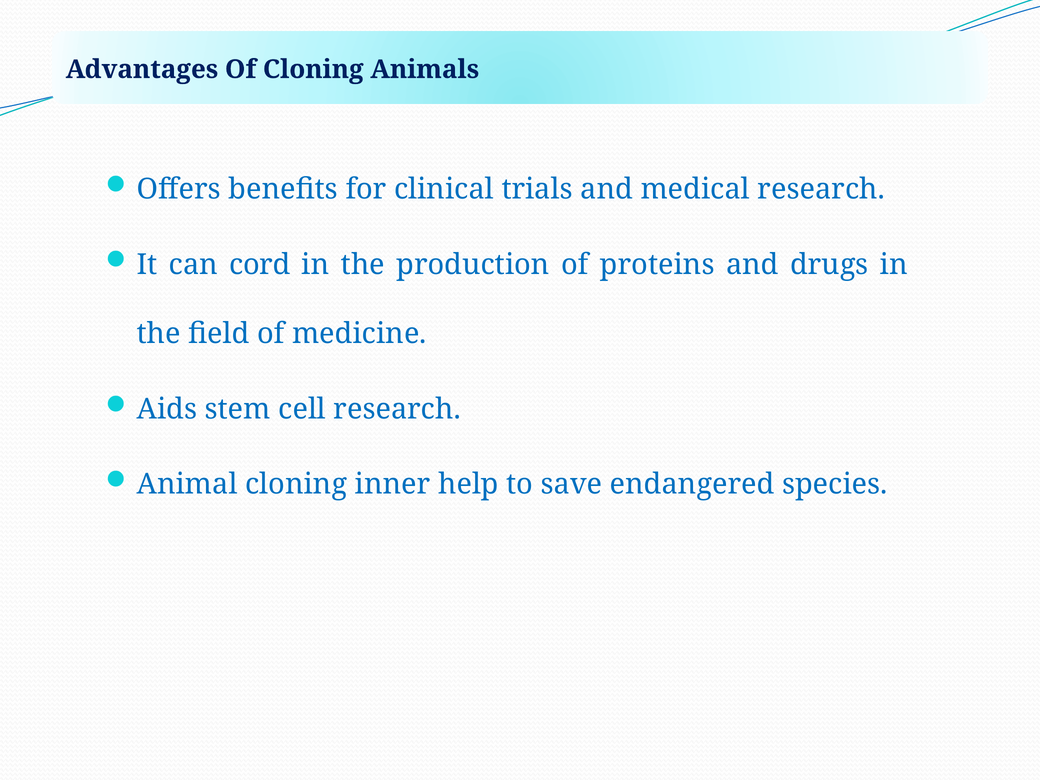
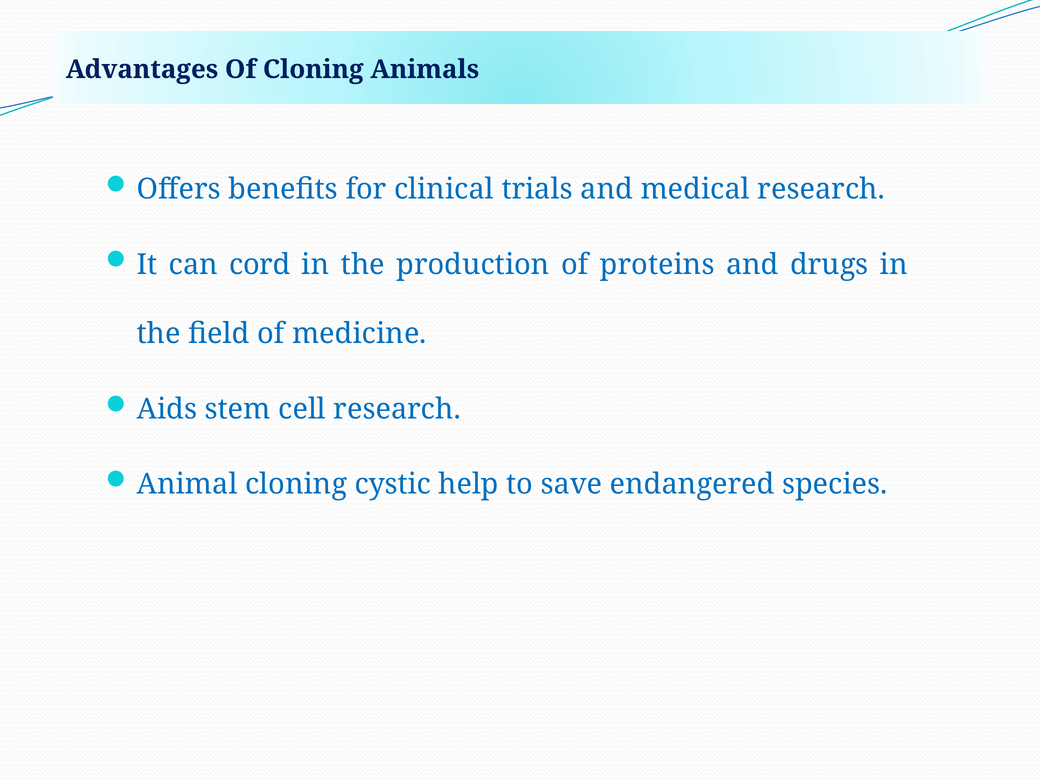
inner: inner -> cystic
